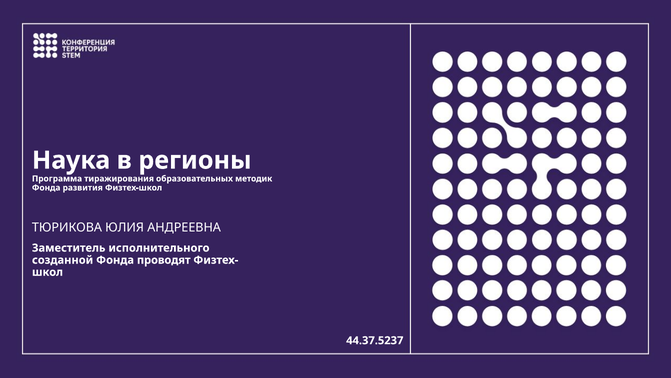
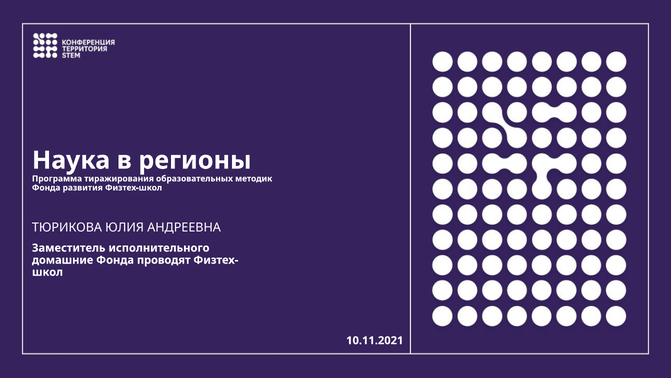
созданной: созданной -> домашние
44.37.5237: 44.37.5237 -> 10.11.2021
